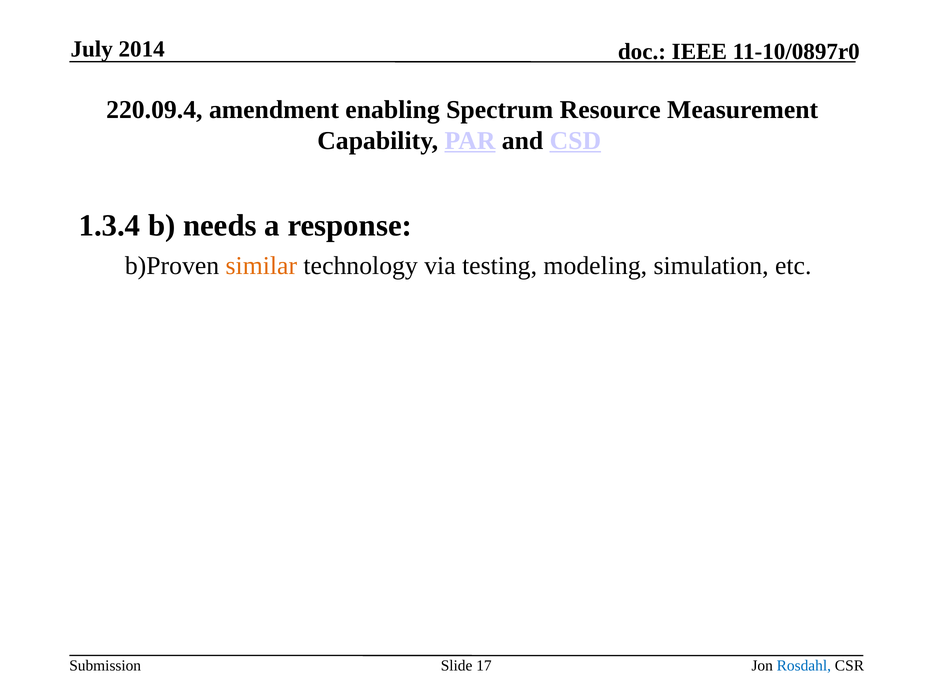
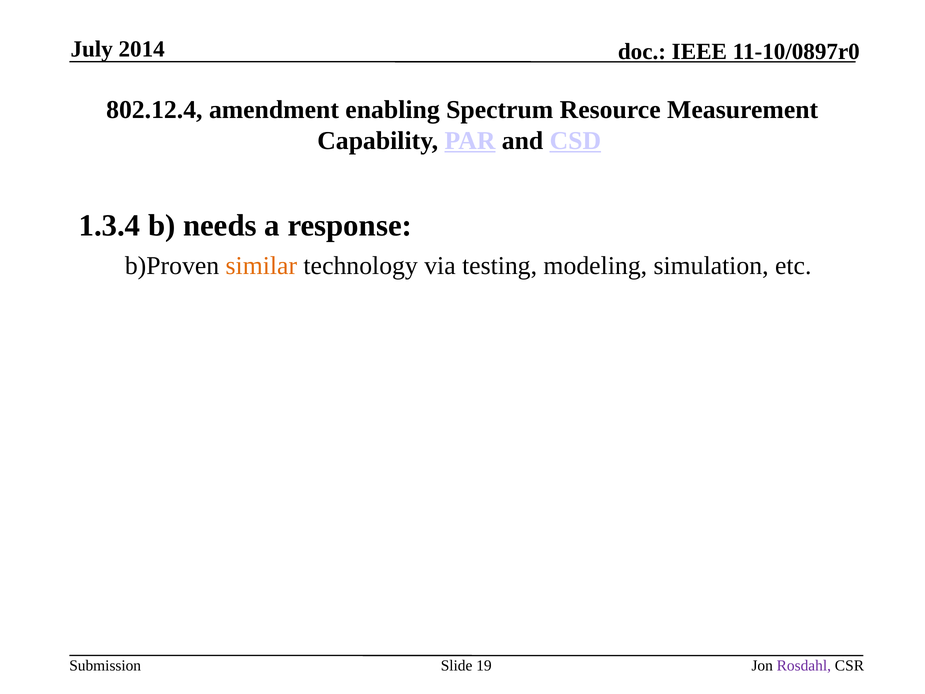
220.09.4: 220.09.4 -> 802.12.4
17: 17 -> 19
Rosdahl colour: blue -> purple
